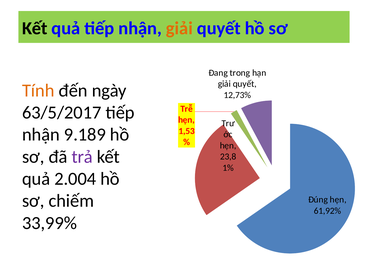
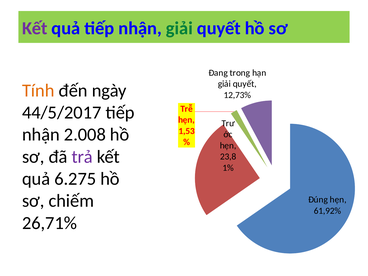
Kết at (35, 28) colour: black -> purple
giải at (179, 28) colour: orange -> green
63/5/2017: 63/5/2017 -> 44/5/2017
9.189: 9.189 -> 2.008
2.004: 2.004 -> 6.275
33,99%: 33,99% -> 26,71%
